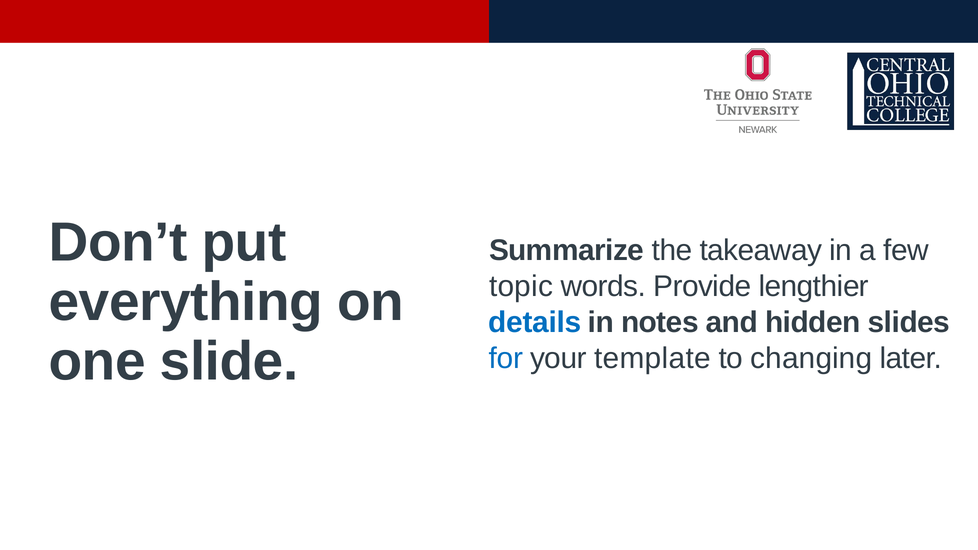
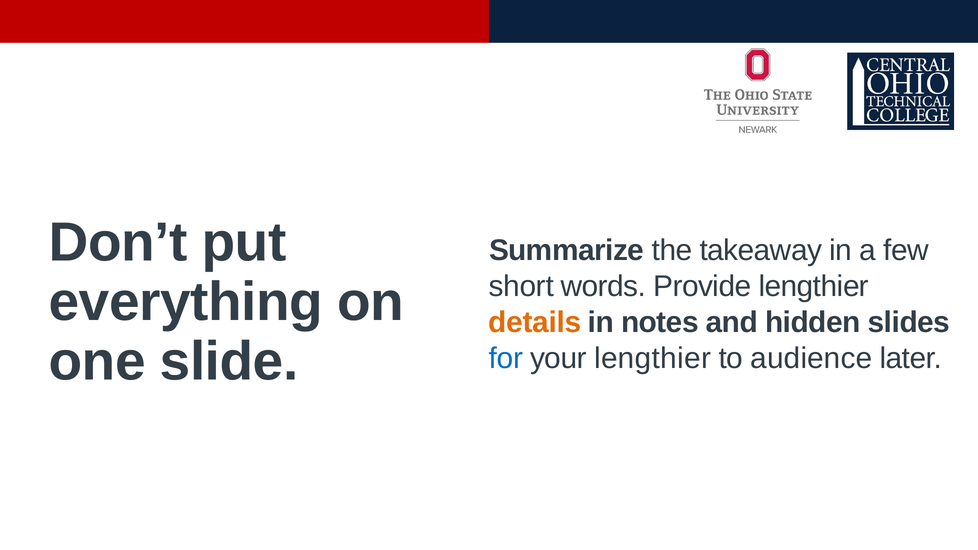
topic: topic -> short
details colour: blue -> orange
your template: template -> lengthier
changing: changing -> audience
